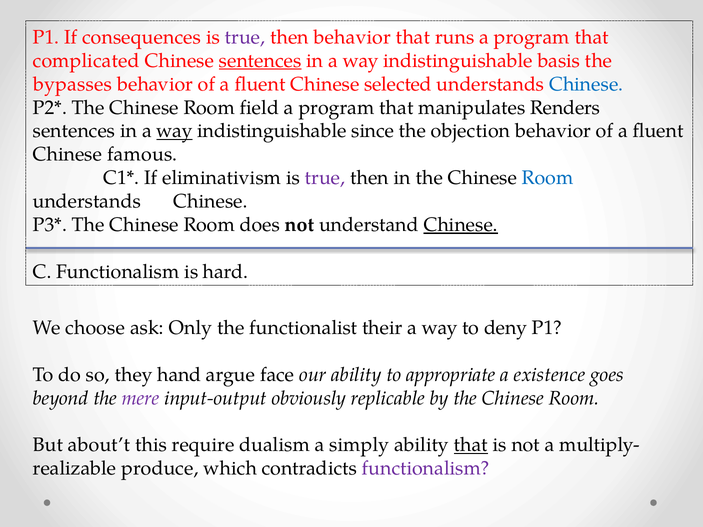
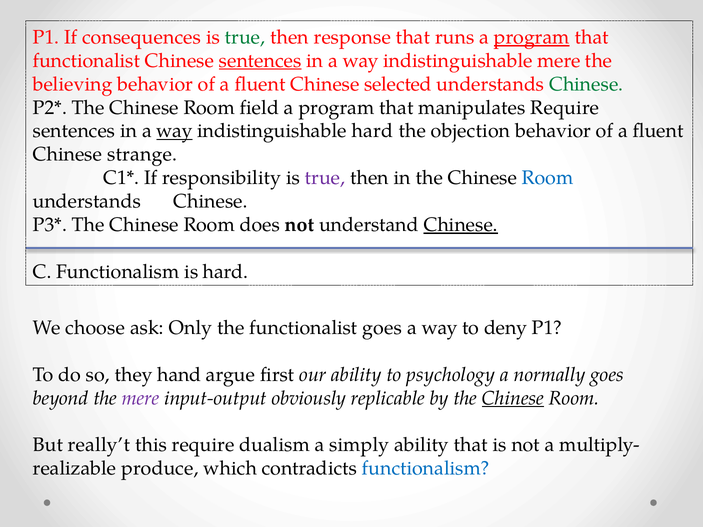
true at (245, 37) colour: purple -> green
then behavior: behavior -> response
program at (532, 37) underline: none -> present
complicated at (86, 61): complicated -> functionalist
indistinguishable basis: basis -> mere
bypasses: bypasses -> believing
Chinese at (586, 84) colour: blue -> green
manipulates Renders: Renders -> Require
indistinguishable since: since -> hard
famous: famous -> strange
eliminativism: eliminativism -> responsibility
functionalist their: their -> goes
face: face -> first
appropriate: appropriate -> psychology
existence: existence -> normally
Chinese at (513, 398) underline: none -> present
about’t: about’t -> really’t
that at (471, 445) underline: present -> none
functionalism at (426, 469) colour: purple -> blue
